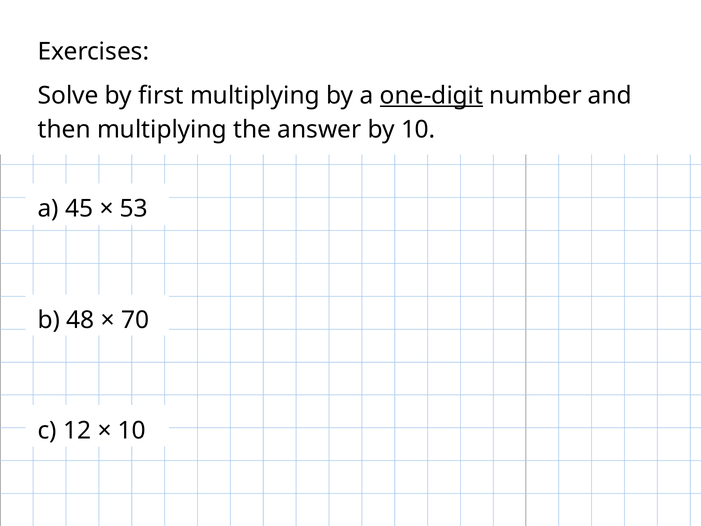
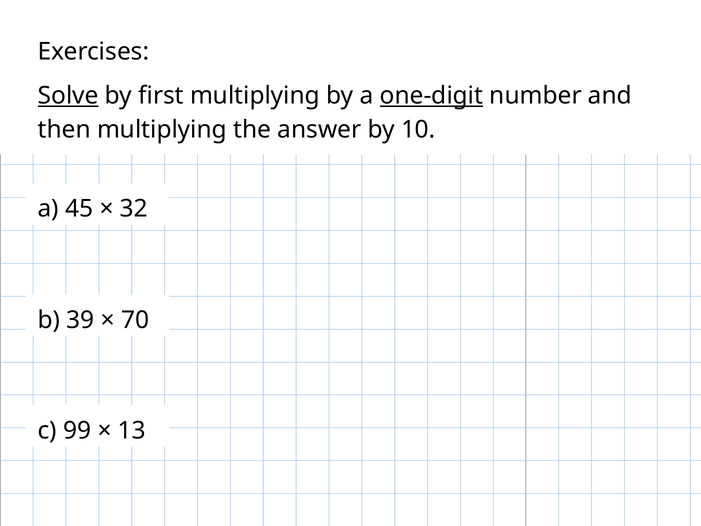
Solve underline: none -> present
53: 53 -> 32
48: 48 -> 39
12: 12 -> 99
10 at (132, 430): 10 -> 13
